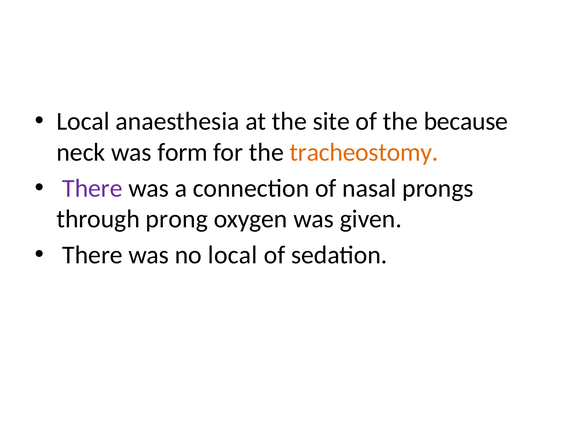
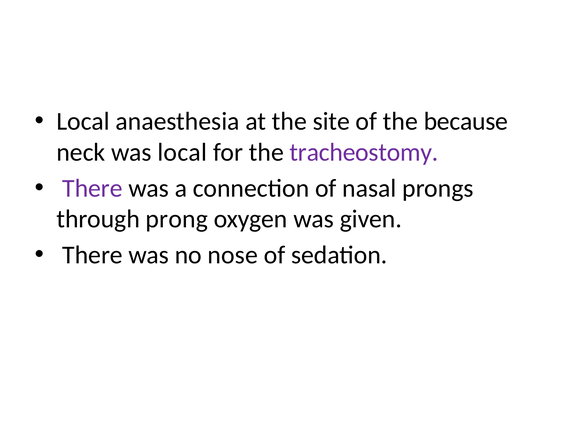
was form: form -> local
tracheostomy colour: orange -> purple
no local: local -> nose
